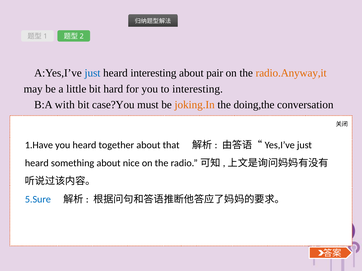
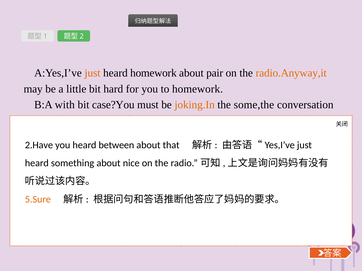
just at (92, 73) colour: blue -> orange
heard interesting: interesting -> homework
to interesting: interesting -> homework
doing,the: doing,the -> some,the
1.Have: 1.Have -> 2.Have
together at (116, 145): together -> between
5.Sure colour: blue -> orange
